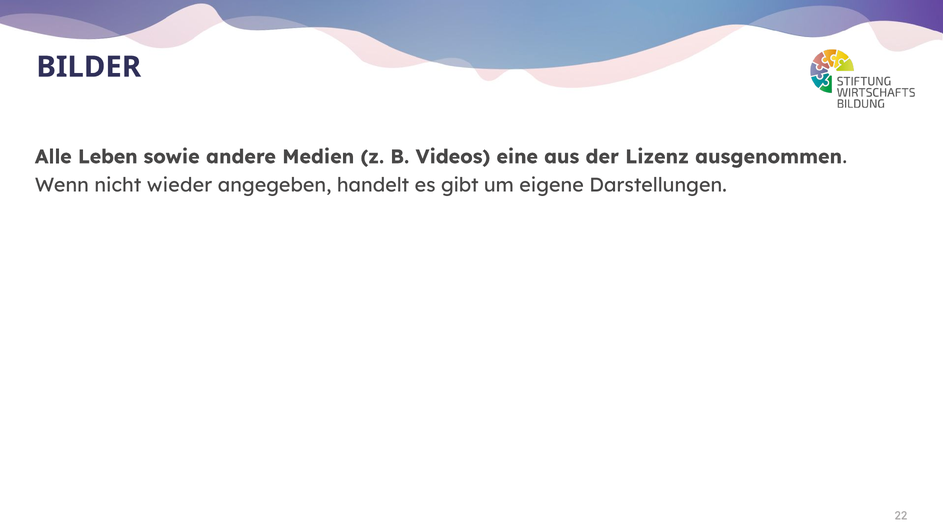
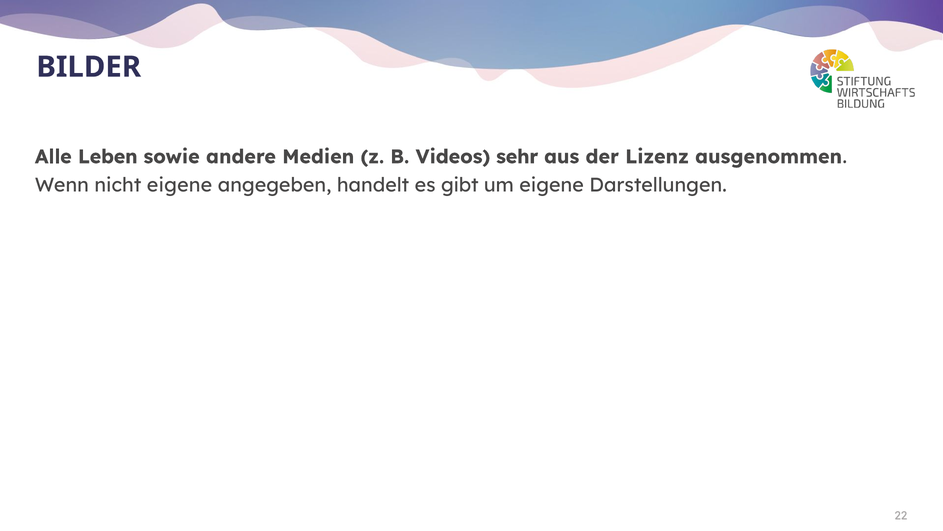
eine: eine -> sehr
nicht wieder: wieder -> eigene
